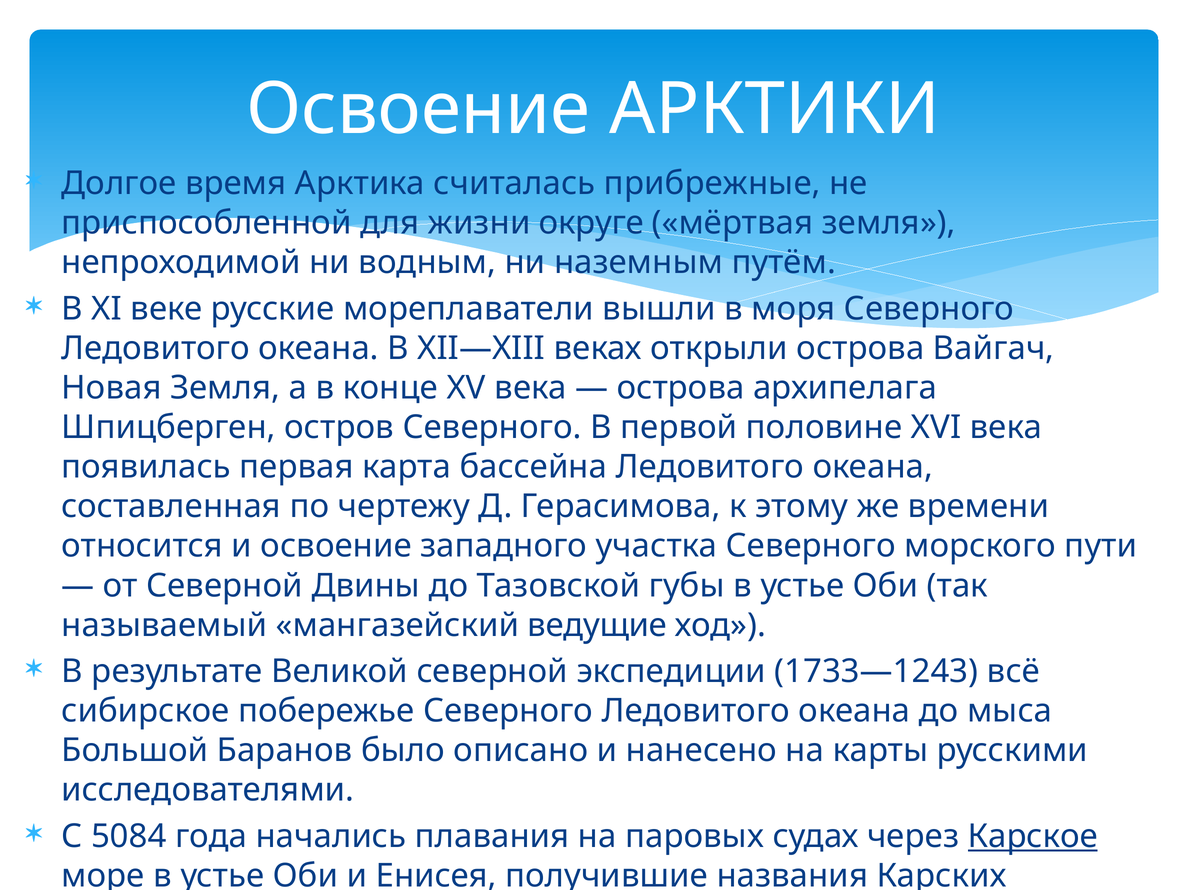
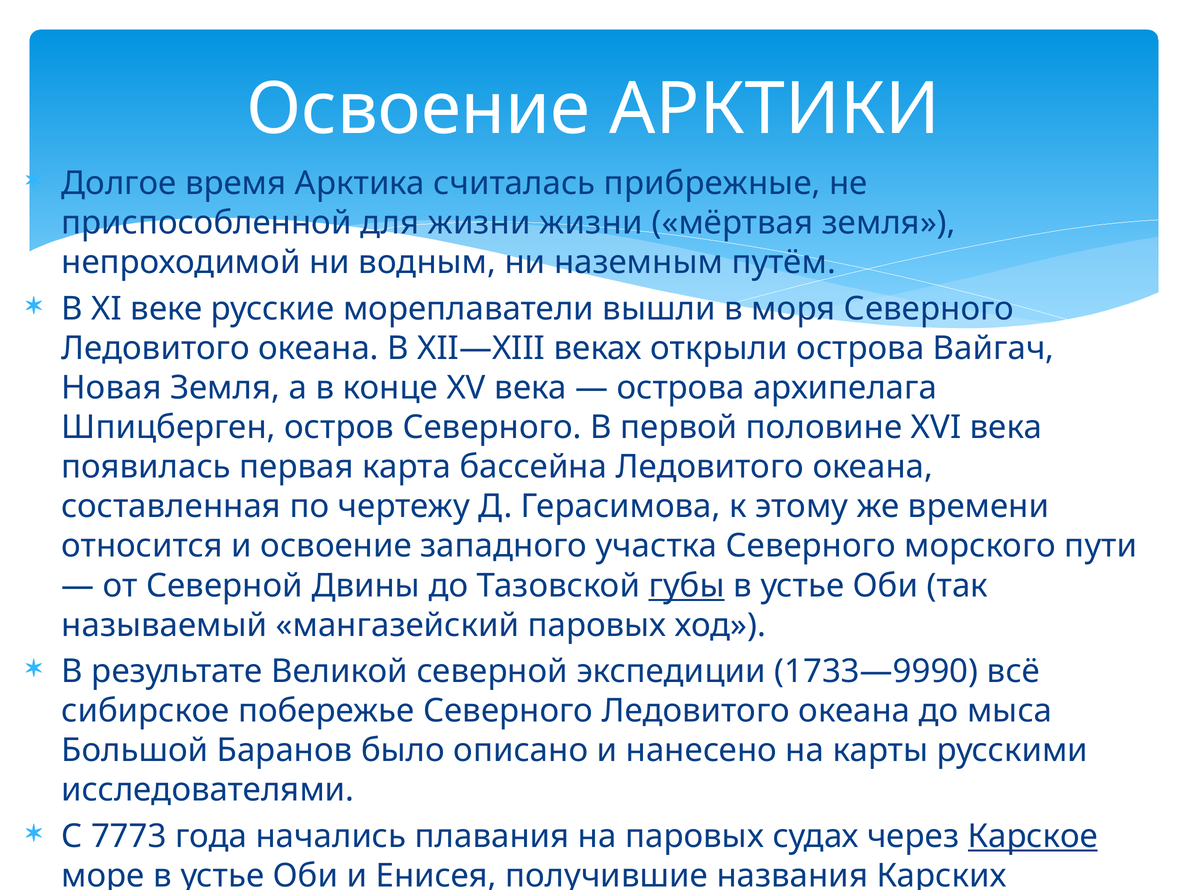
жизни округе: округе -> жизни
губы underline: none -> present
мангазейский ведущие: ведущие -> паровых
1733—1243: 1733—1243 -> 1733—9990
5084: 5084 -> 7773
